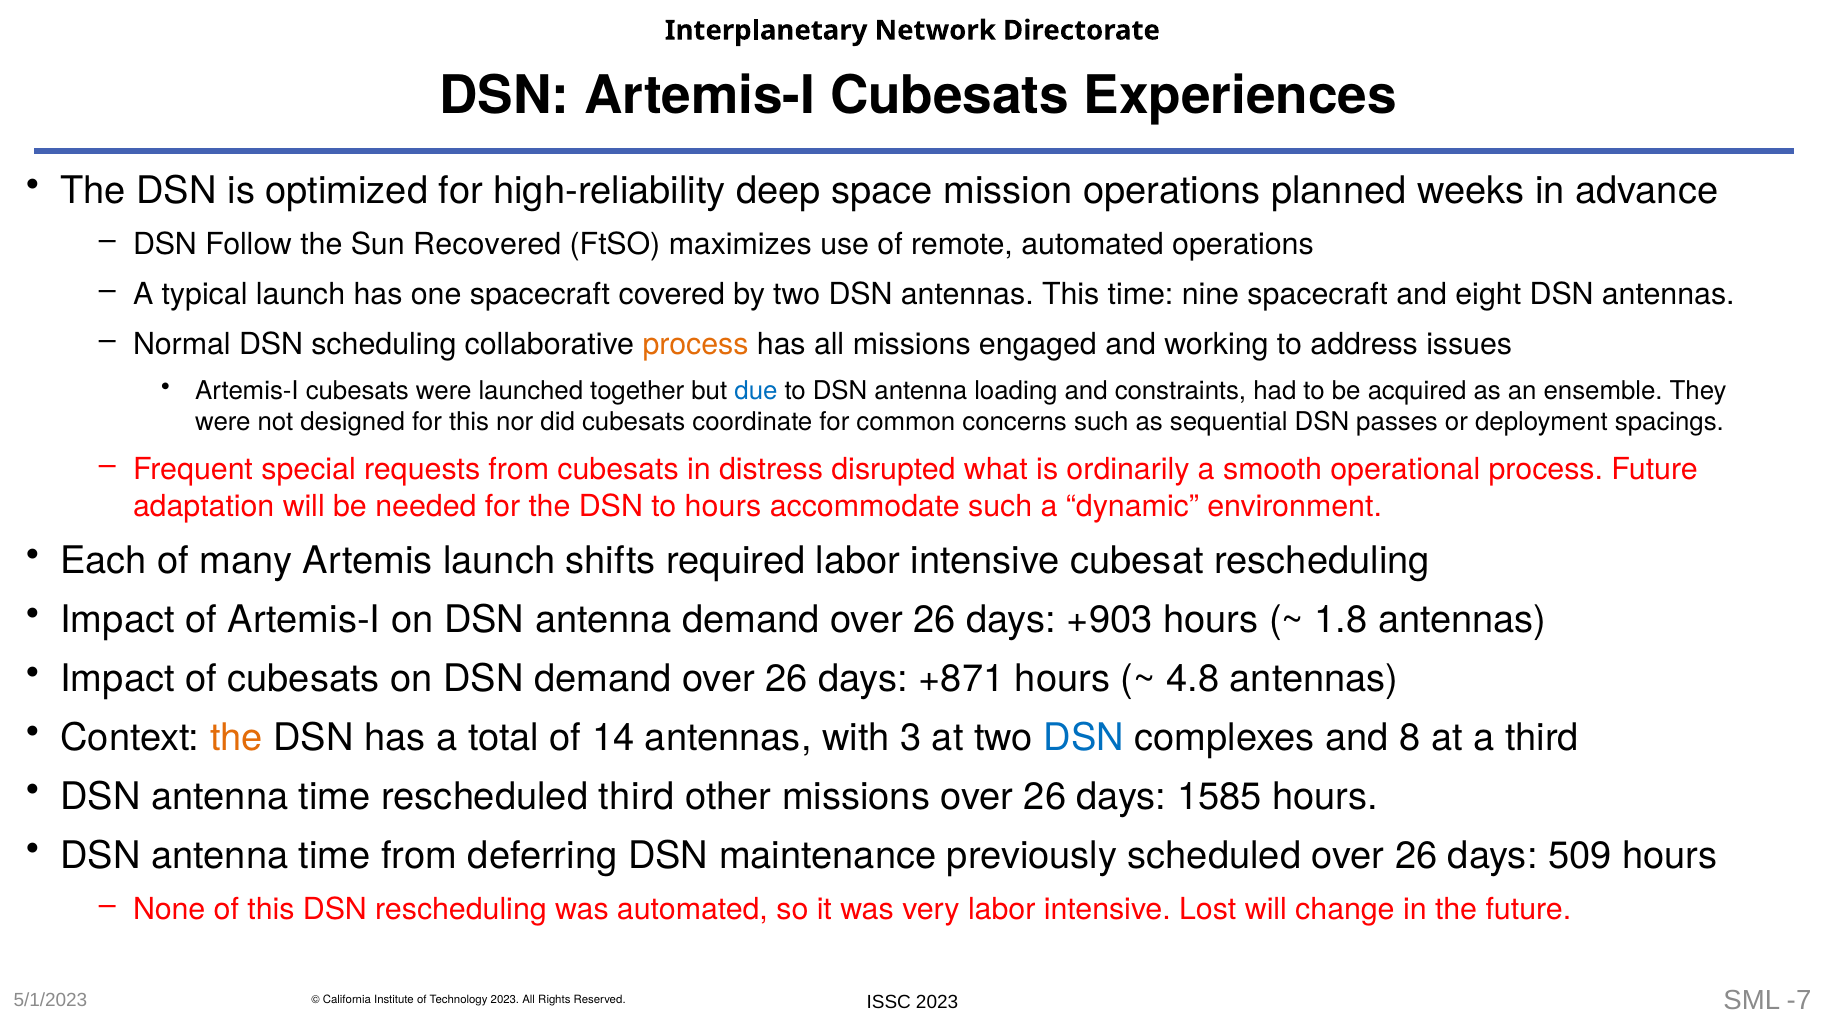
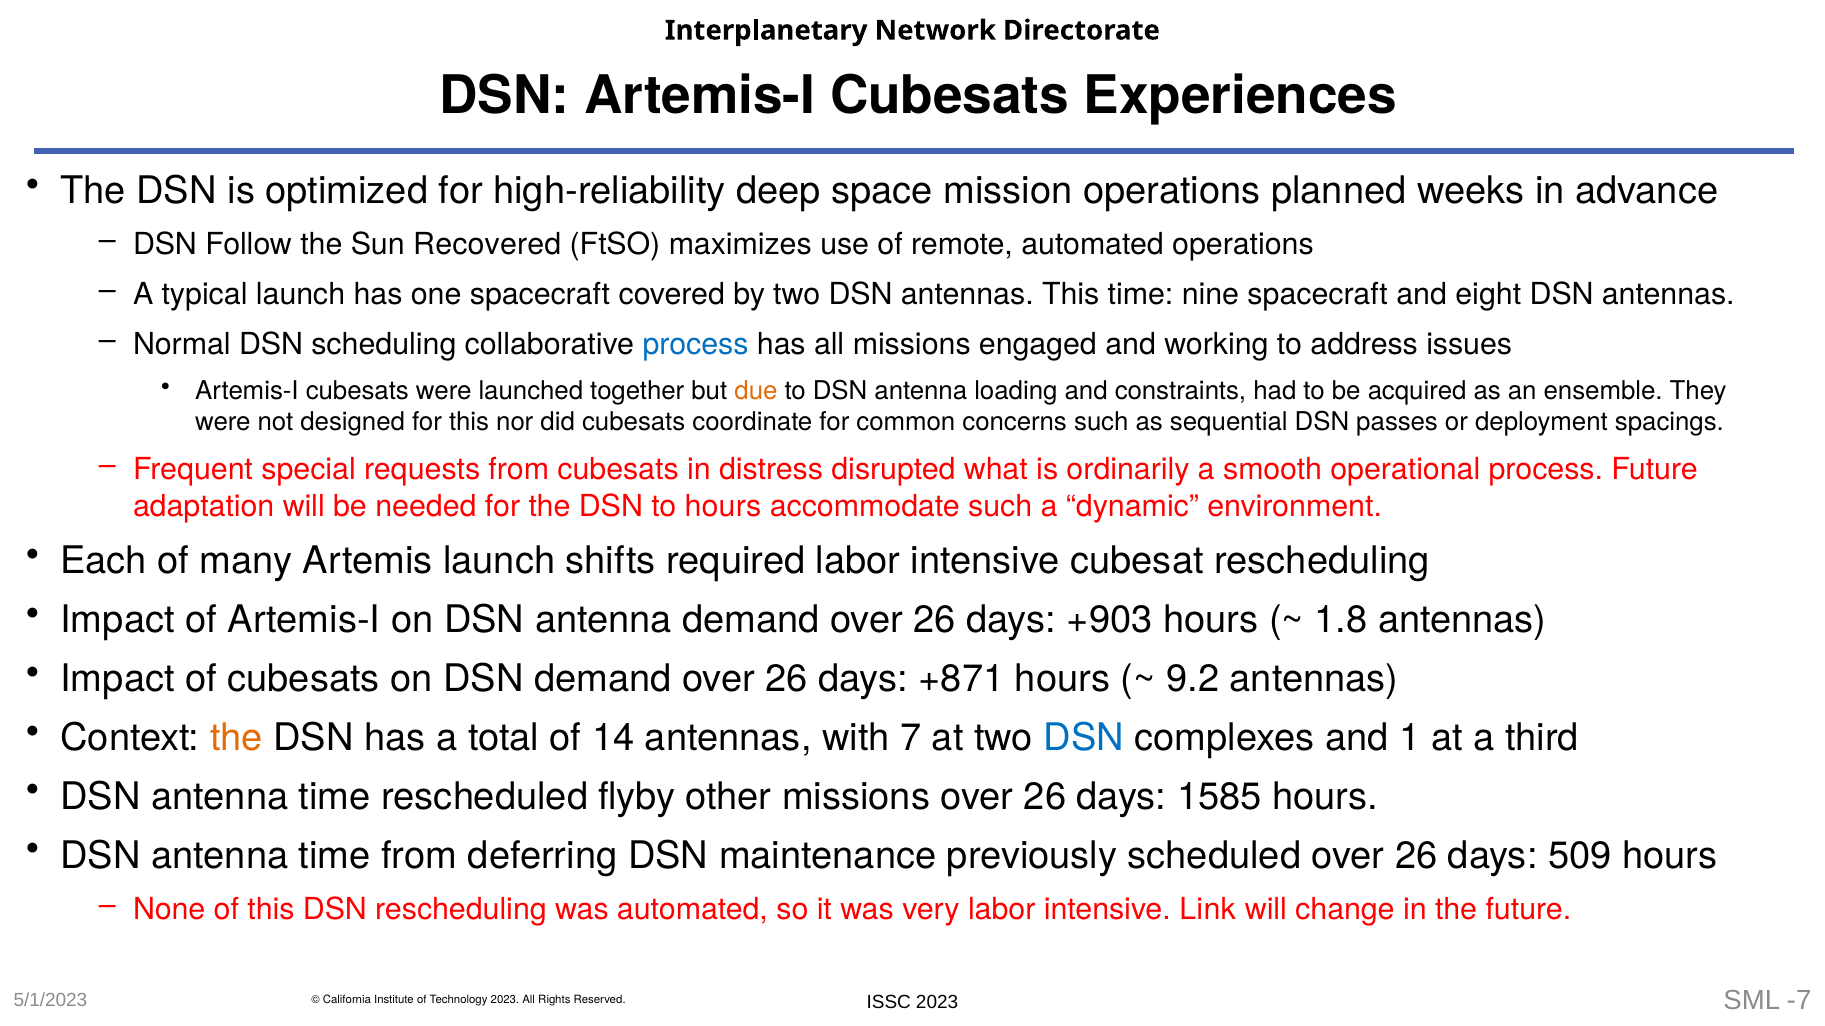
process at (696, 345) colour: orange -> blue
due colour: blue -> orange
4.8: 4.8 -> 9.2
3: 3 -> 7
8: 8 -> 1
rescheduled third: third -> flyby
Lost: Lost -> Link
